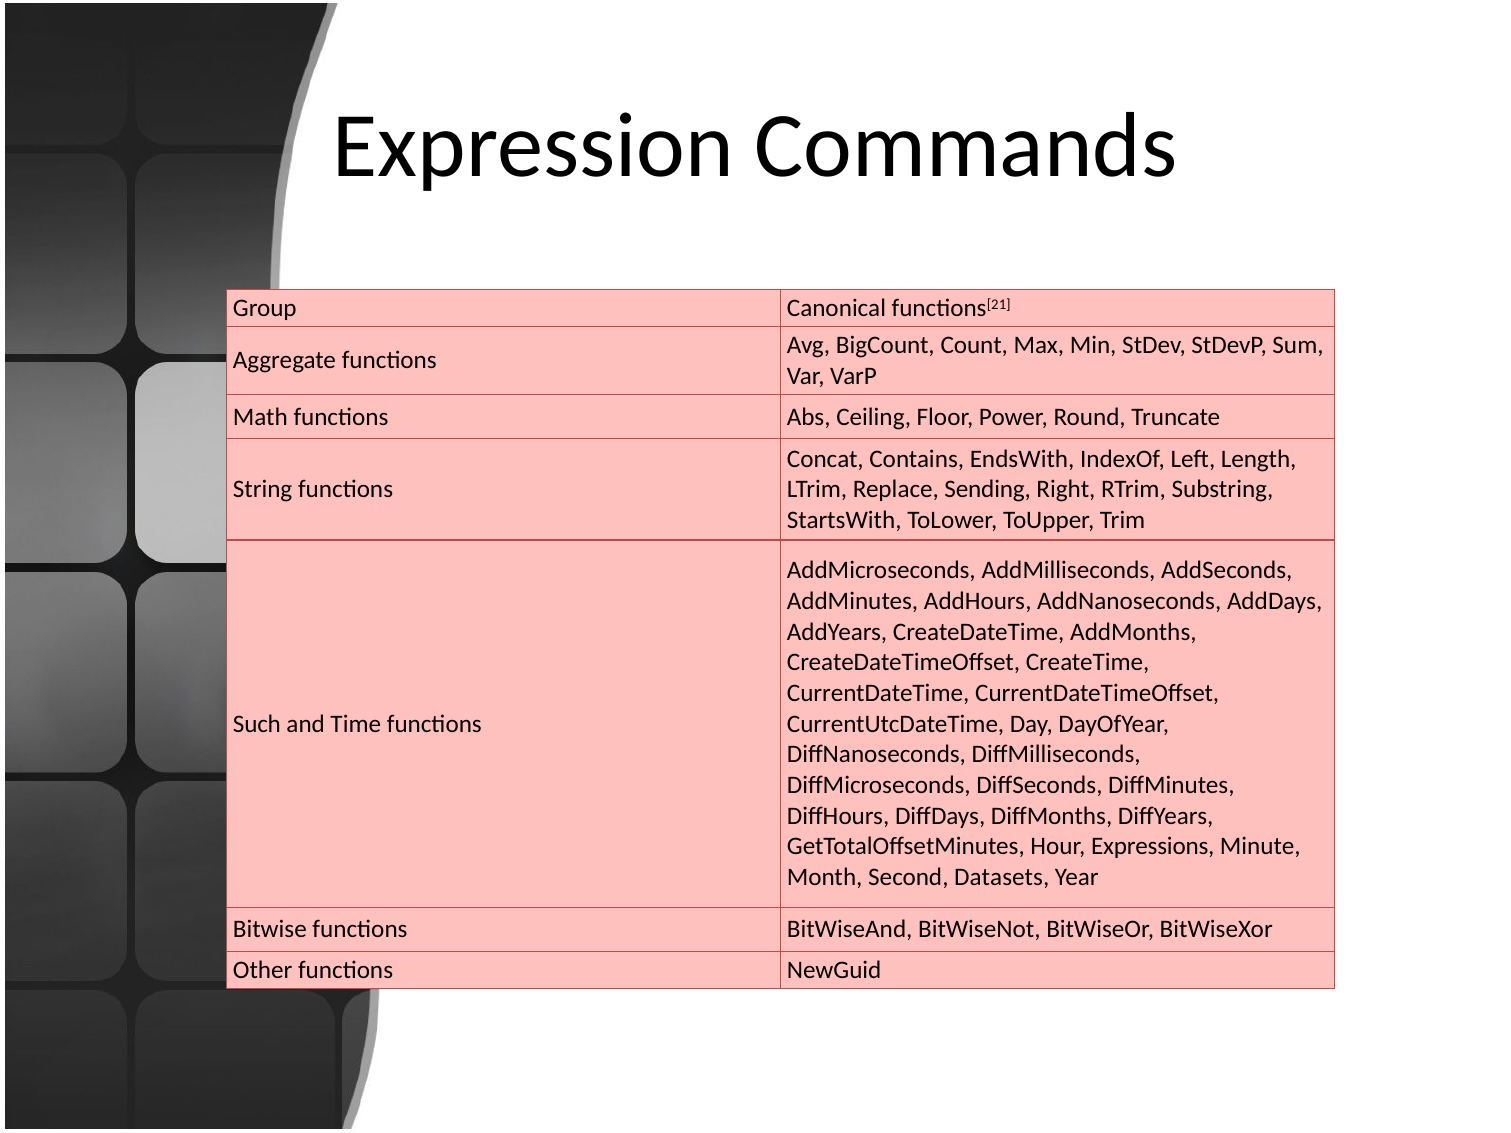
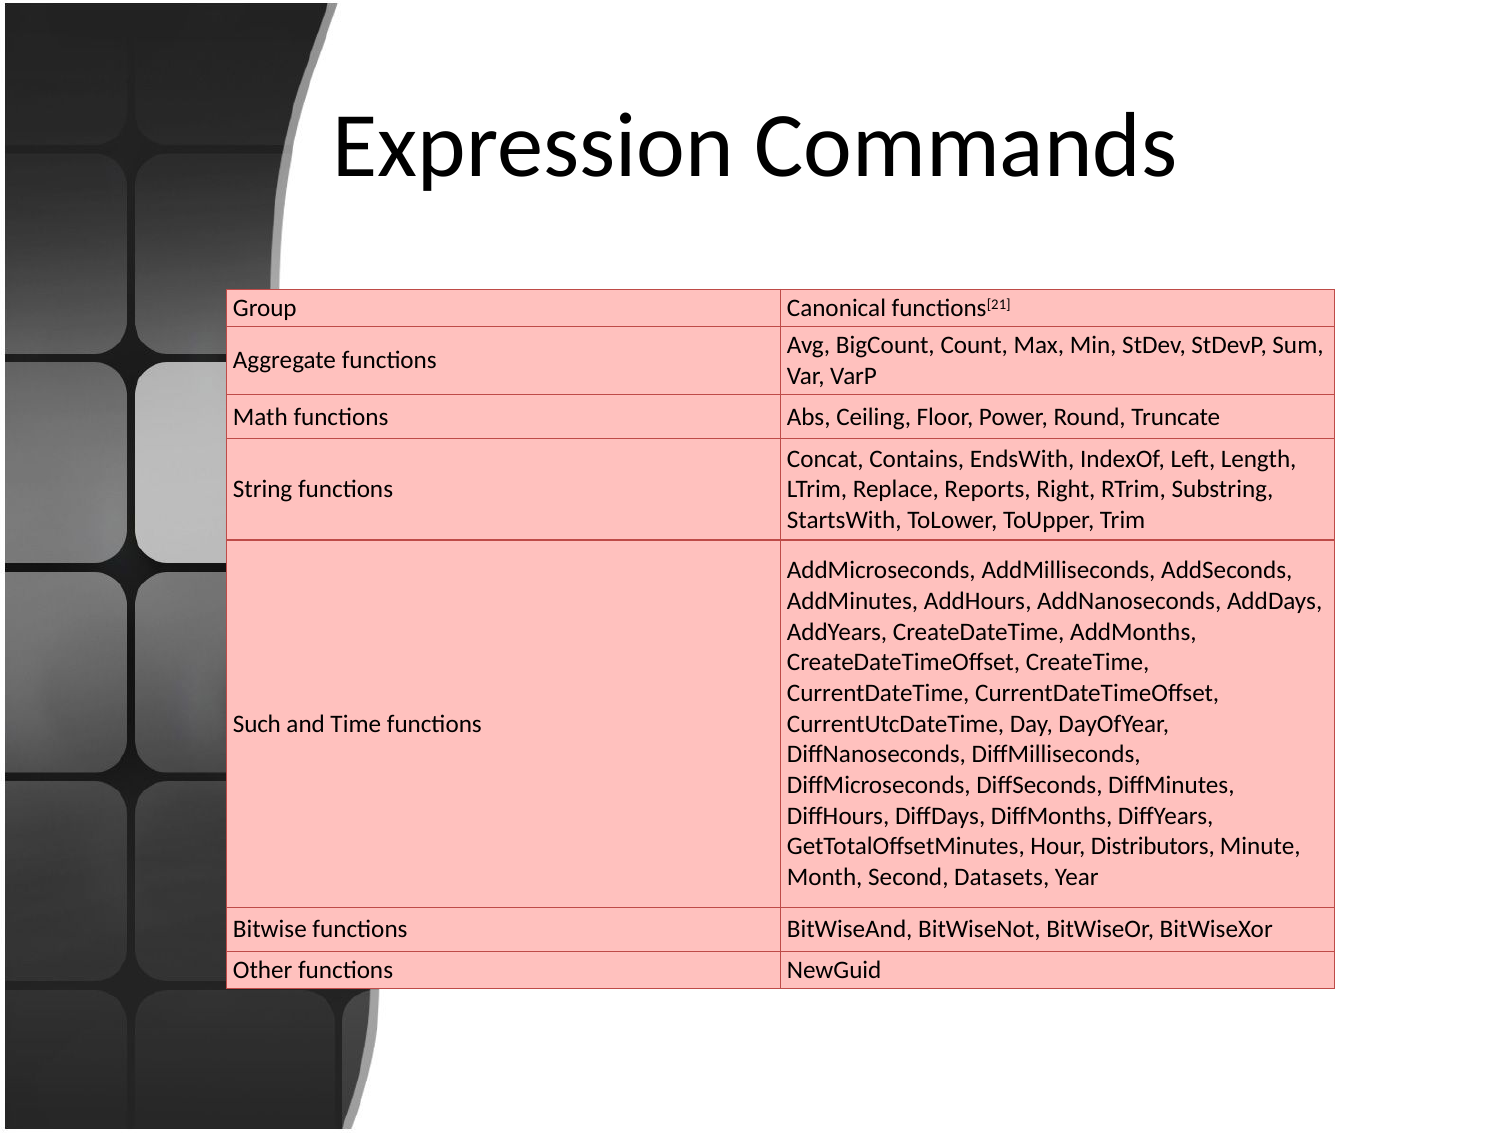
Sending: Sending -> Reports
Expressions: Expressions -> Distributors
